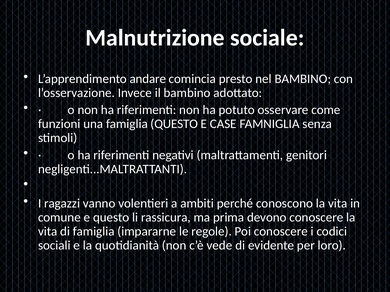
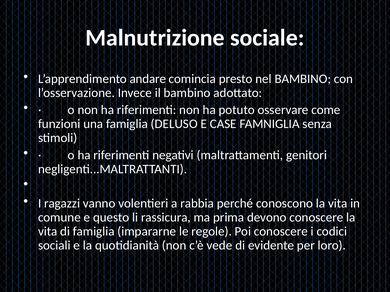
famiglia QUESTO: QUESTO -> DELUSO
ambiti: ambiti -> rabbia
